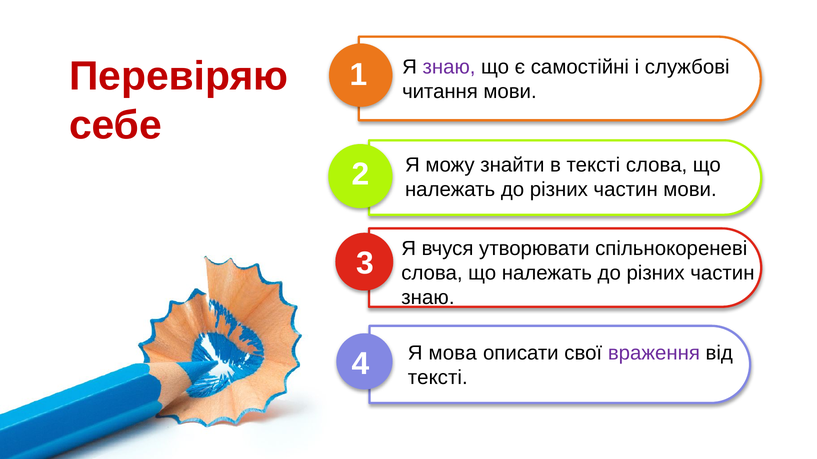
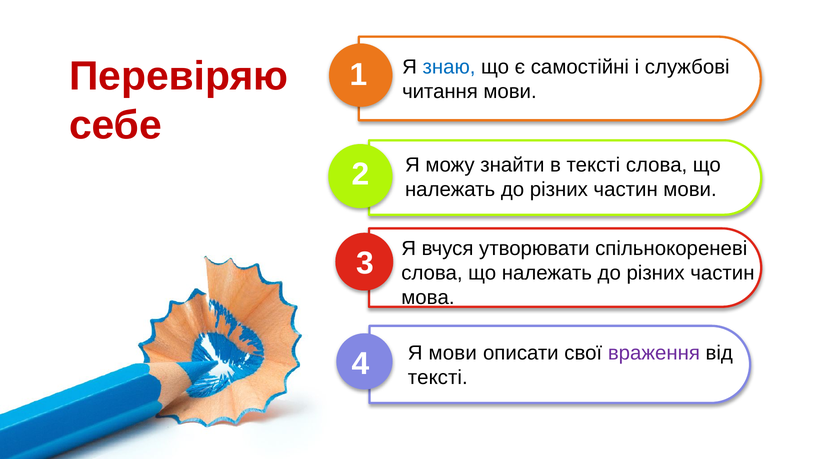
знаю at (449, 67) colour: purple -> blue
знаю at (428, 298): знаю -> мова
Я мова: мова -> мови
